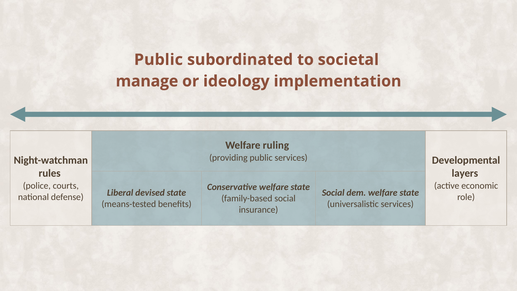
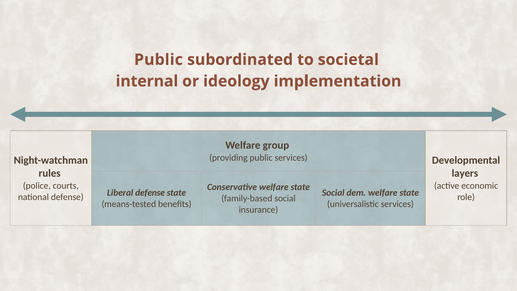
manage: manage -> internal
ruling: ruling -> group
Liberal devised: devised -> defense
